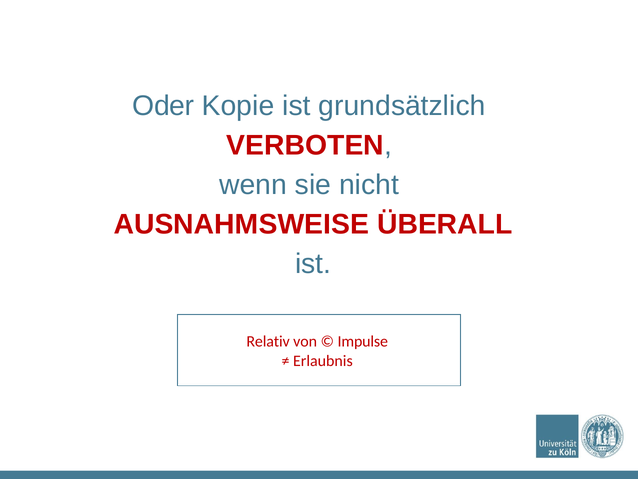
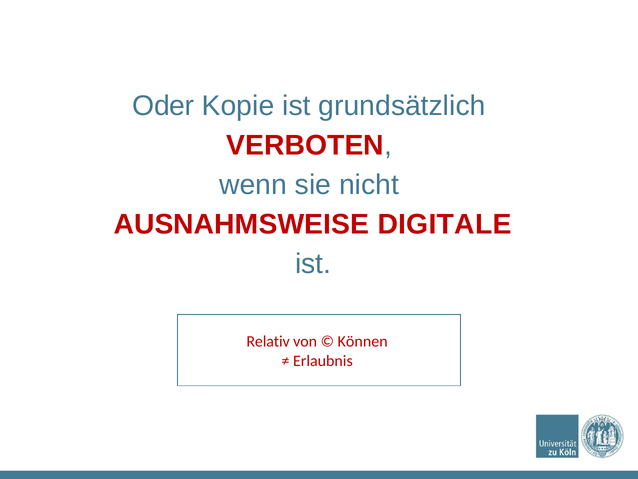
ÜBERALL: ÜBERALL -> DIGITALE
Impulse: Impulse -> Können
